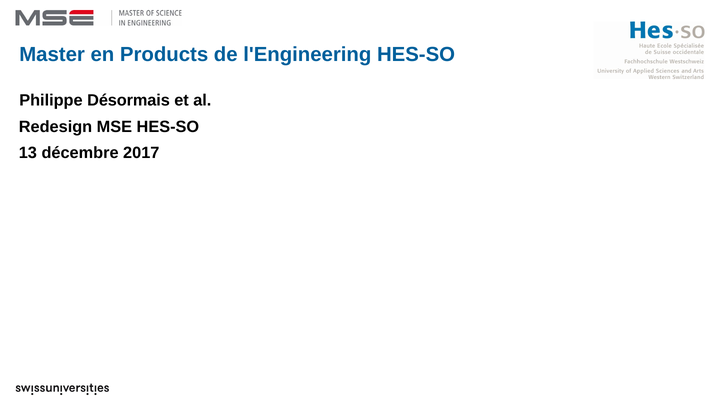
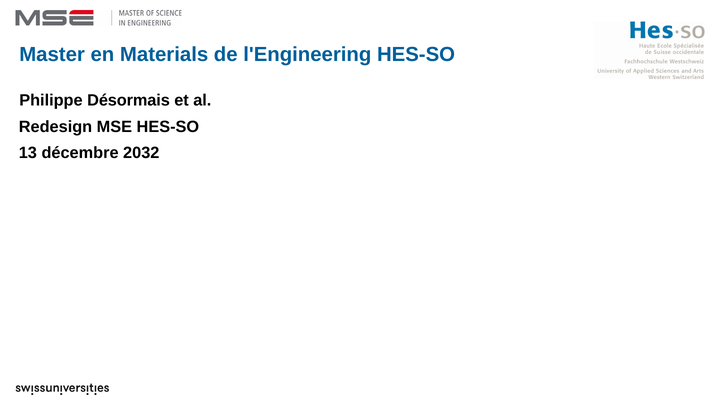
Products: Products -> Materials
2017: 2017 -> 2032
